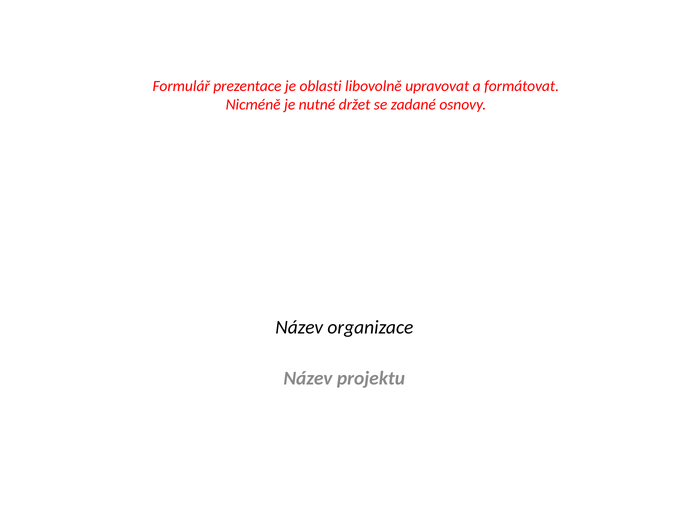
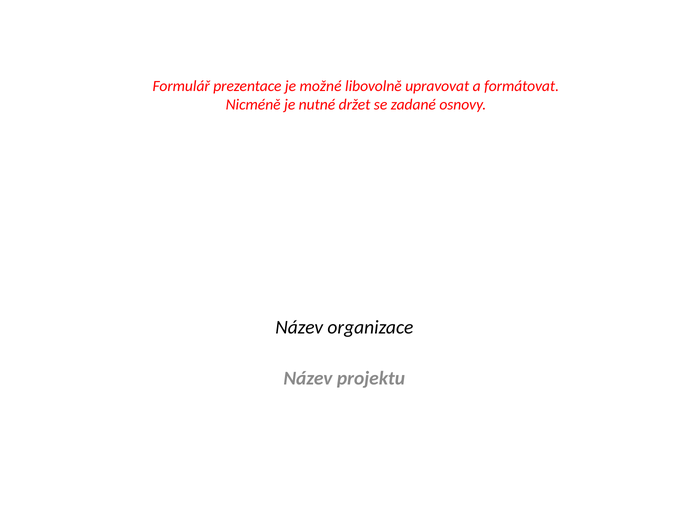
oblasti: oblasti -> možné
